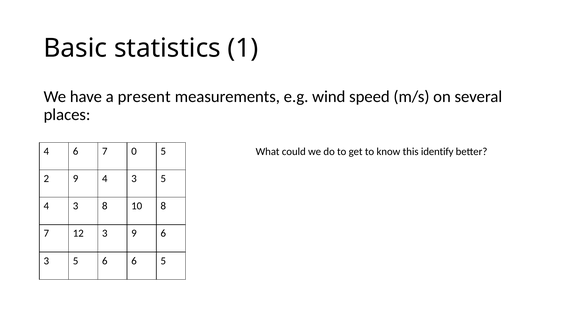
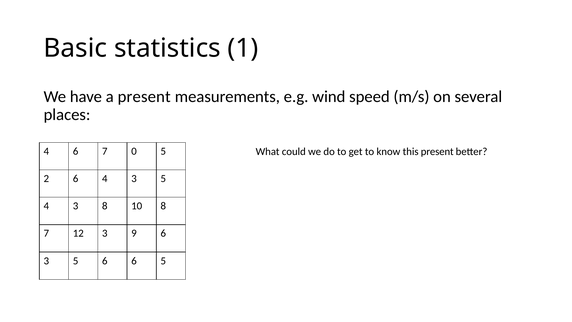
this identify: identify -> present
2 9: 9 -> 6
